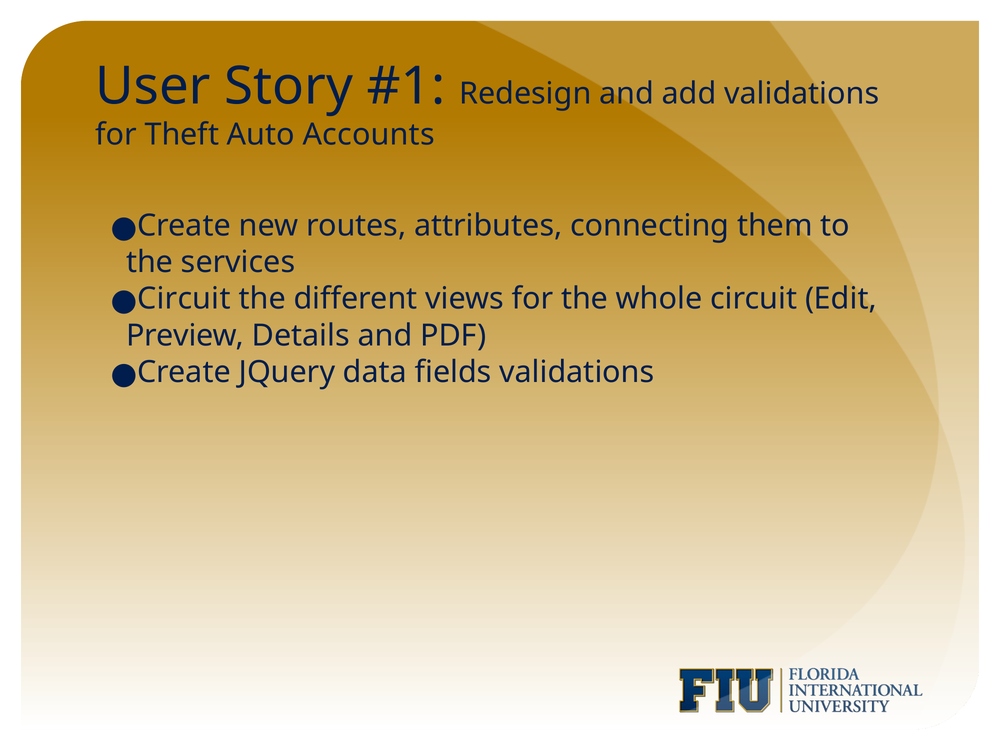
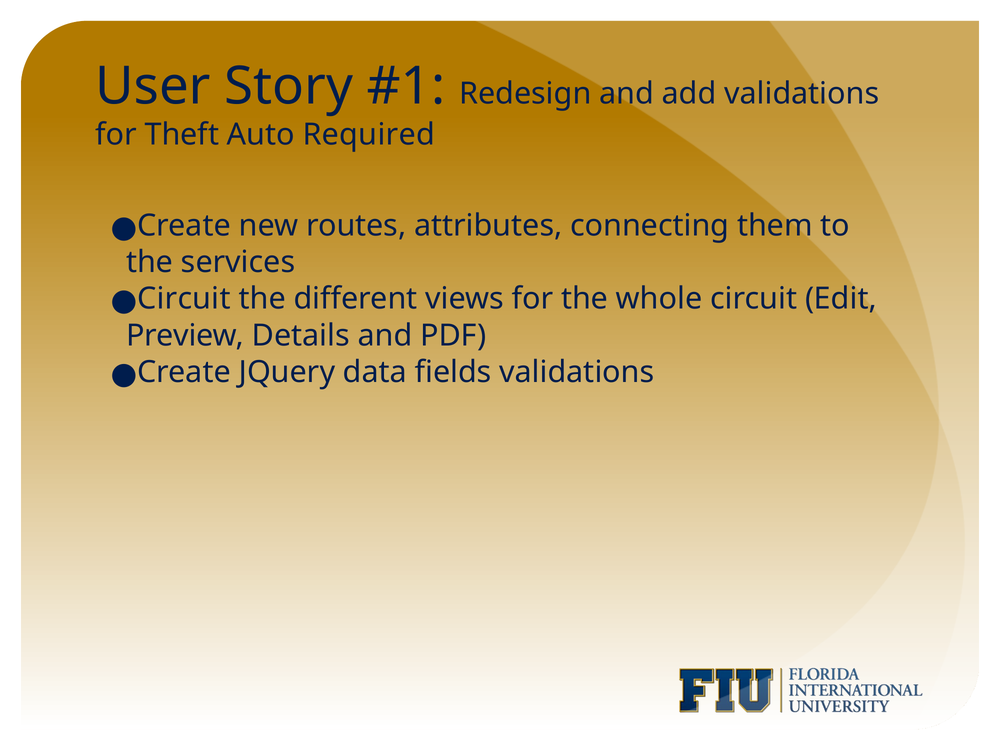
Accounts: Accounts -> Required
